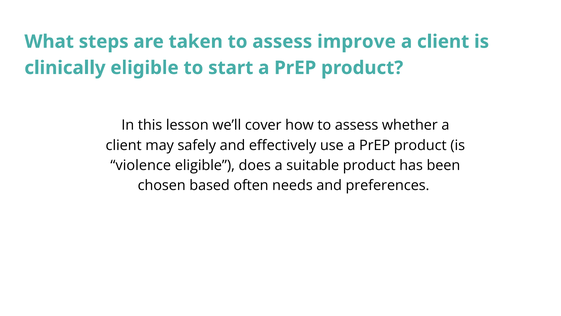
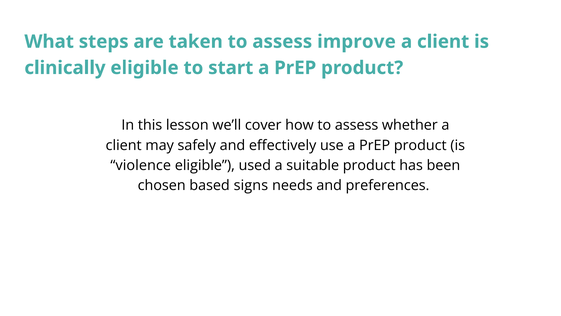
does: does -> used
often: often -> signs
